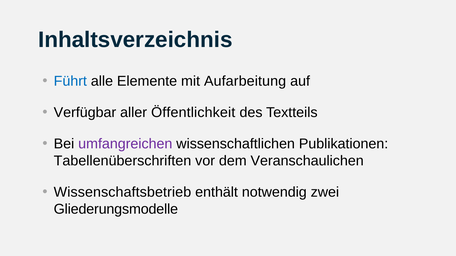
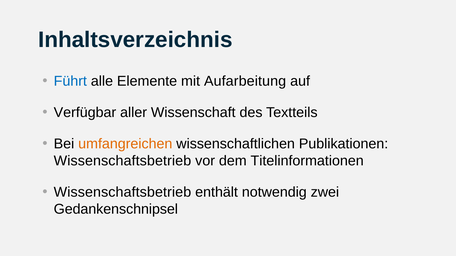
Öffentlichkeit: Öffentlichkeit -> Wissenschaft
umfangreichen colour: purple -> orange
Tabellenüberschriften at (122, 161): Tabellenüberschriften -> Wissenschaftsbetrieb
Veranschaulichen: Veranschaulichen -> Titelinformationen
Gliederungsmodelle: Gliederungsmodelle -> Gedankenschnipsel
